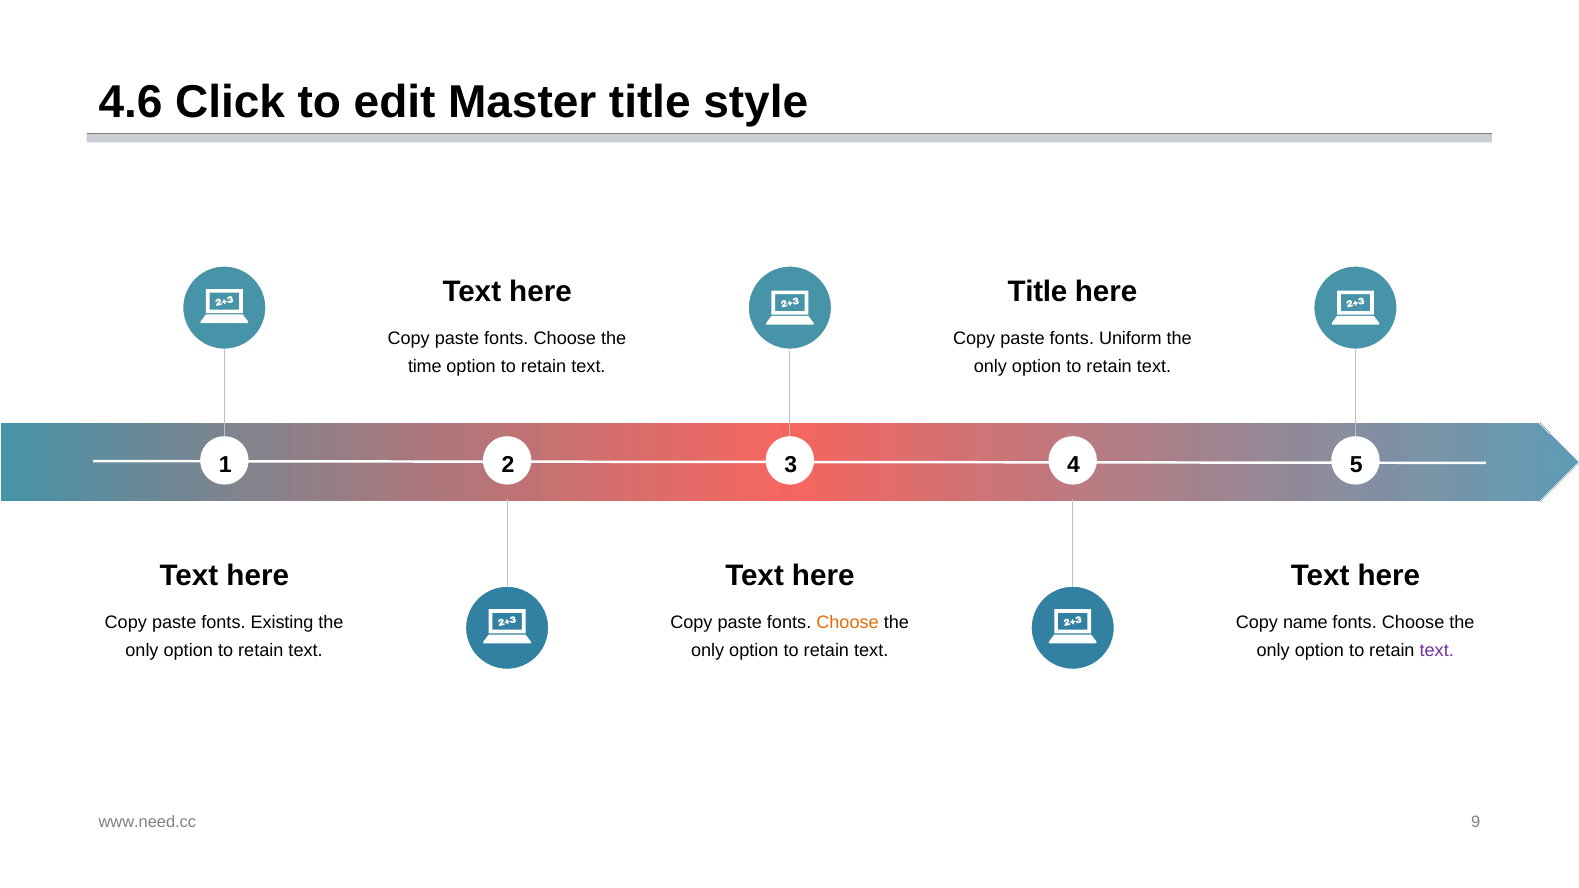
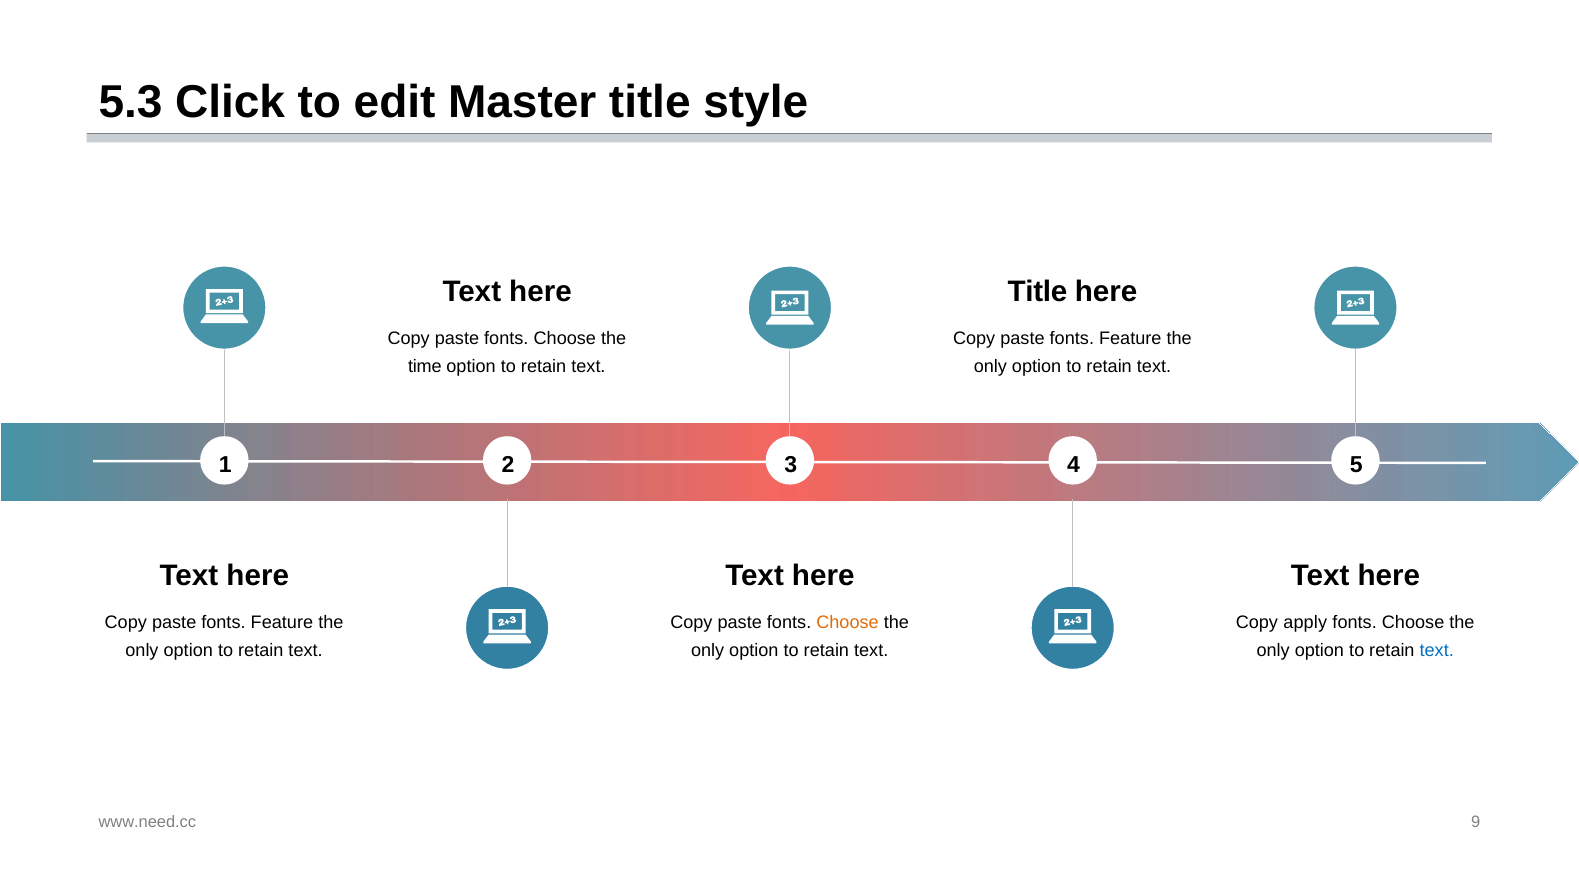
4.6: 4.6 -> 5.3
Uniform at (1130, 338): Uniform -> Feature
Existing at (282, 622): Existing -> Feature
name: name -> apply
text at (1437, 651) colour: purple -> blue
